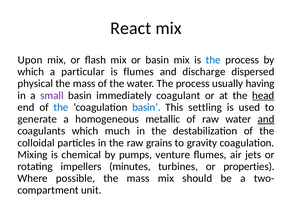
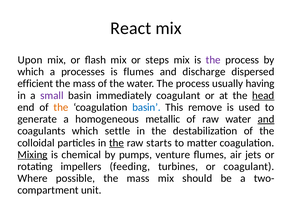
or basin: basin -> steps
the at (213, 60) colour: blue -> purple
particular: particular -> processes
physical: physical -> efficient
the at (61, 107) colour: blue -> orange
settling: settling -> remove
much: much -> settle
the at (117, 143) underline: none -> present
grains: grains -> starts
gravity: gravity -> matter
Mixing underline: none -> present
minutes: minutes -> feeding
or properties: properties -> coagulant
